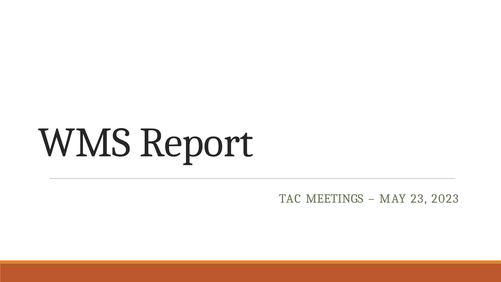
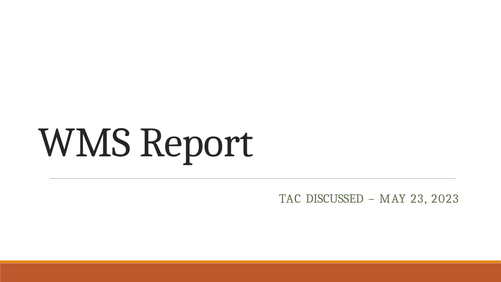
MEETINGS: MEETINGS -> DISCUSSED
